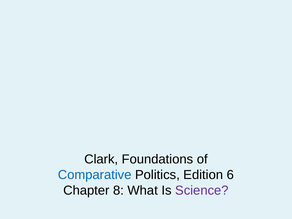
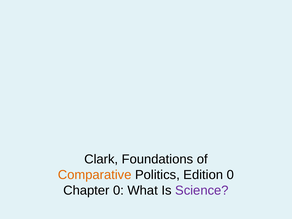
Comparative colour: blue -> orange
Edition 6: 6 -> 0
Chapter 8: 8 -> 0
